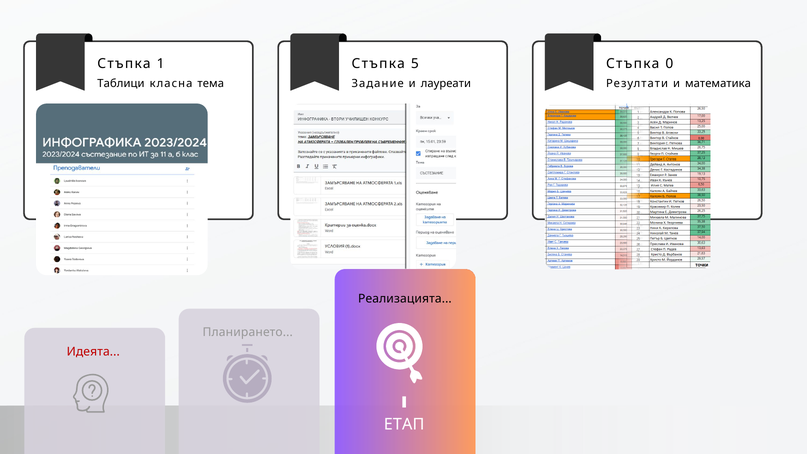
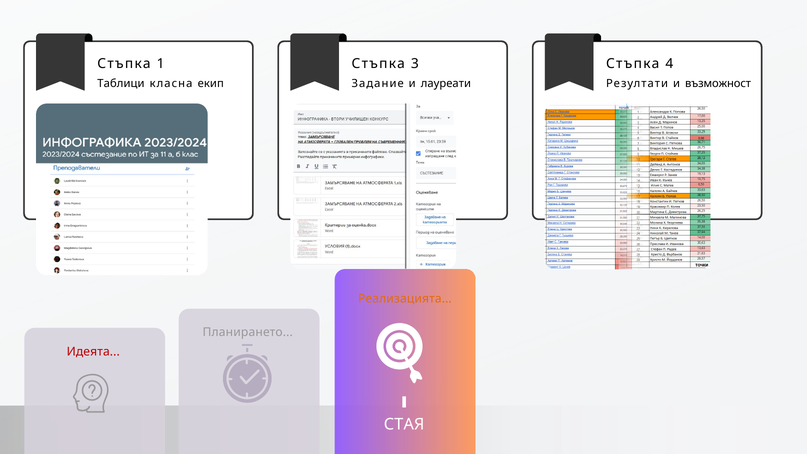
5: 5 -> 3
0: 0 -> 4
тема: тема -> екип
математика: математика -> възможност
Реализацията colour: black -> orange
ЕТАП: ЕТАП -> СТАЯ
